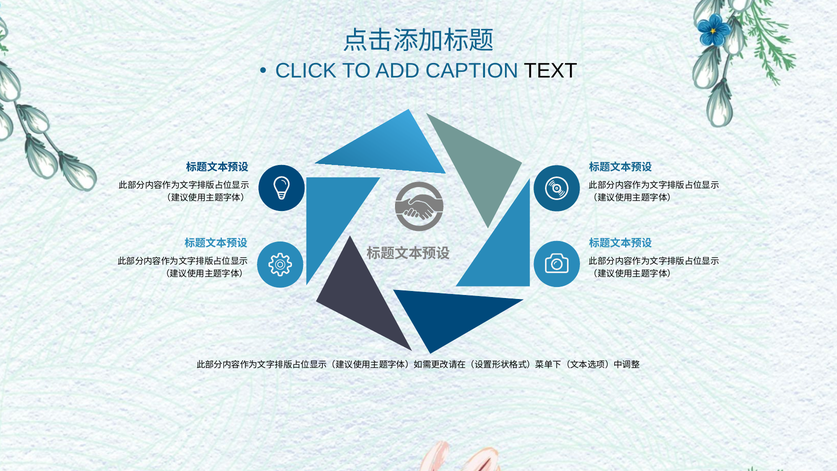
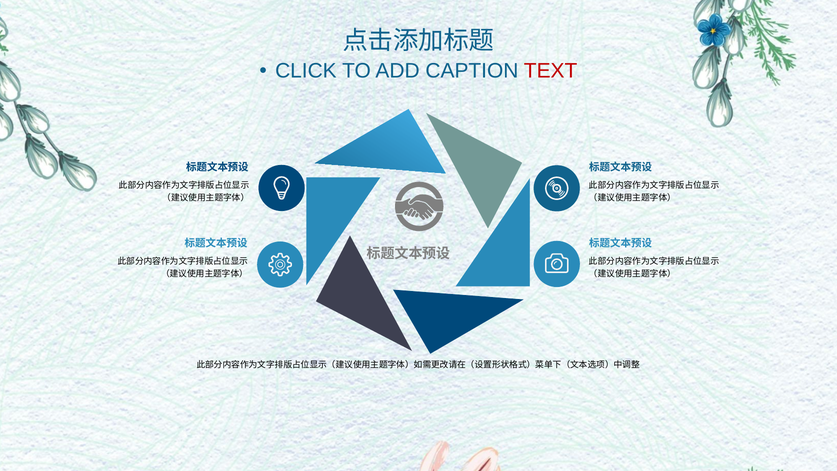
TEXT colour: black -> red
